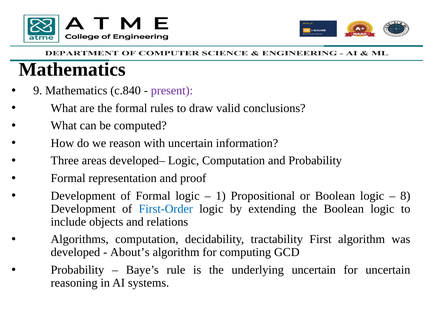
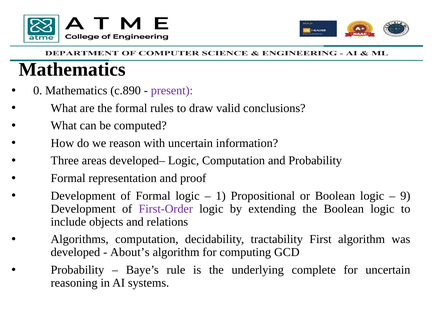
9: 9 -> 0
c.840: c.840 -> c.890
8: 8 -> 9
First-Order colour: blue -> purple
underlying uncertain: uncertain -> complete
